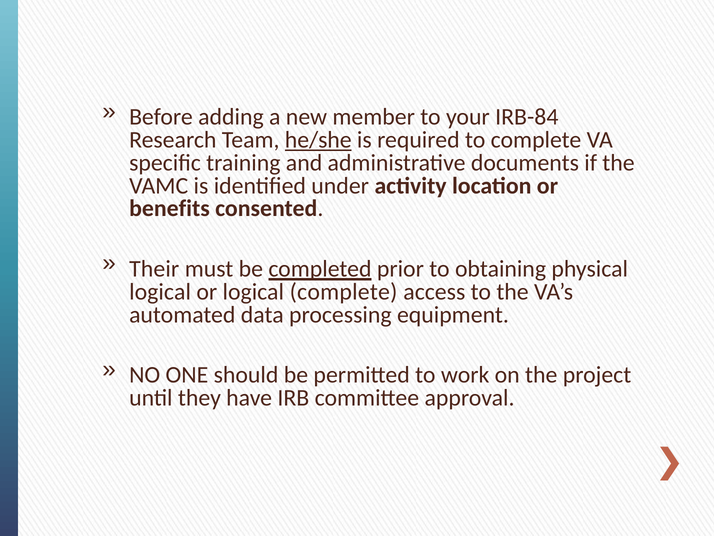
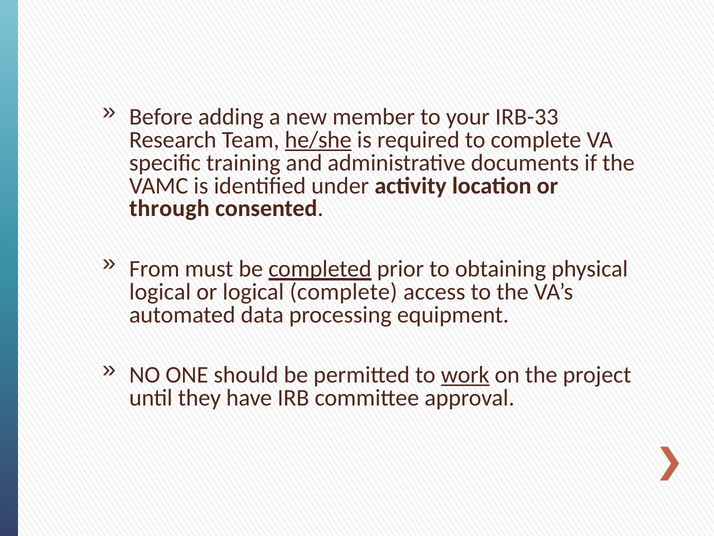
IRB-84: IRB-84 -> IRB-33
benefits: benefits -> through
Their: Their -> From
work underline: none -> present
